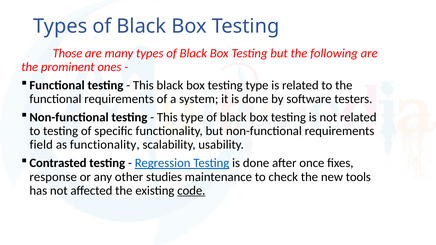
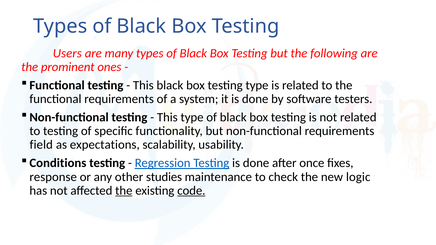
Those: Those -> Users
as functionality: functionality -> expectations
Contrasted: Contrasted -> Conditions
tools: tools -> logic
the at (124, 191) underline: none -> present
